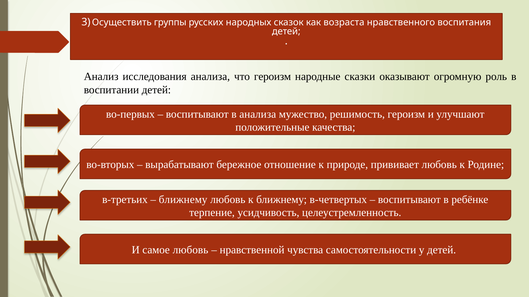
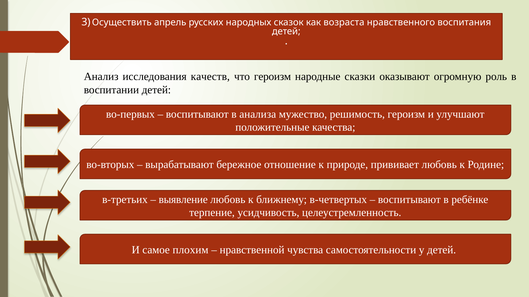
группы: группы -> апрель
исследования анализа: анализа -> качеств
ближнему at (183, 200): ближнему -> выявление
самое любовь: любовь -> плохим
